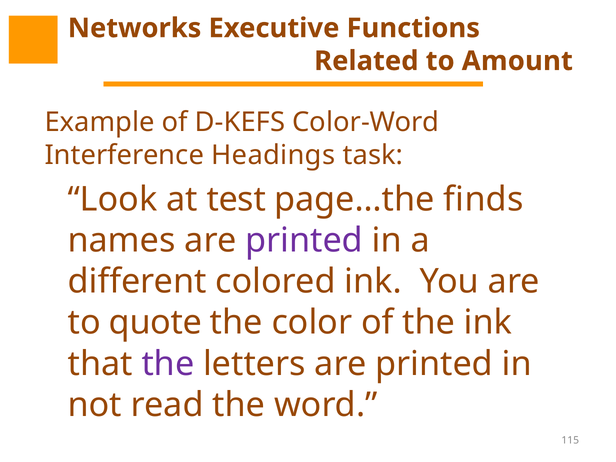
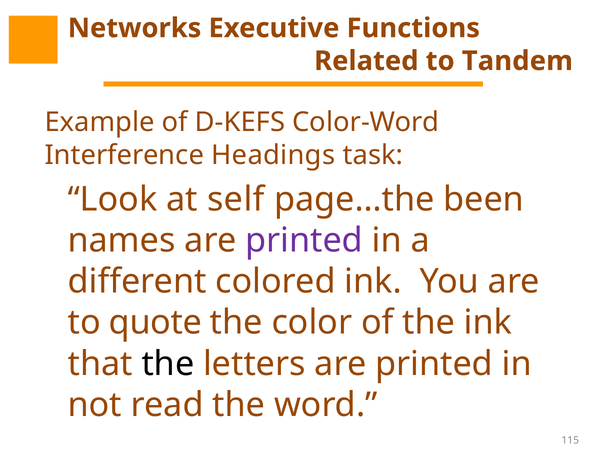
Amount: Amount -> Tandem
test: test -> self
finds: finds -> been
the at (168, 364) colour: purple -> black
